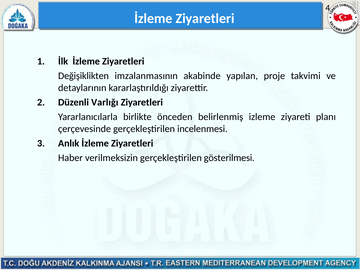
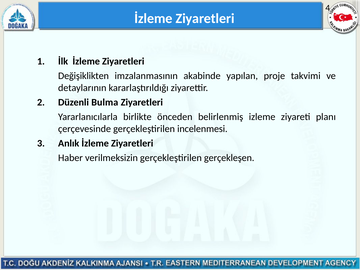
Varlığı: Varlığı -> Bulma
gösterilmesi: gösterilmesi -> gerçekleşen
